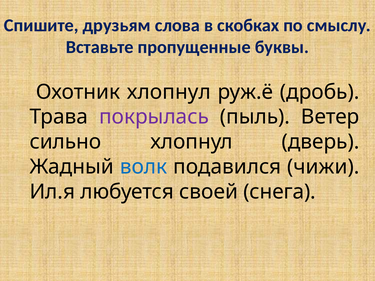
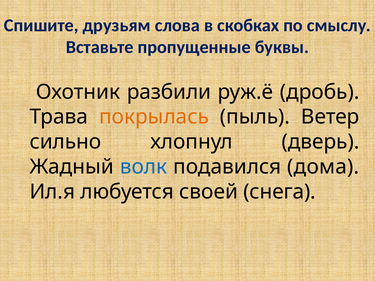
Охотник хлопнул: хлопнул -> разбили
покрылась colour: purple -> orange
чижи: чижи -> дома
